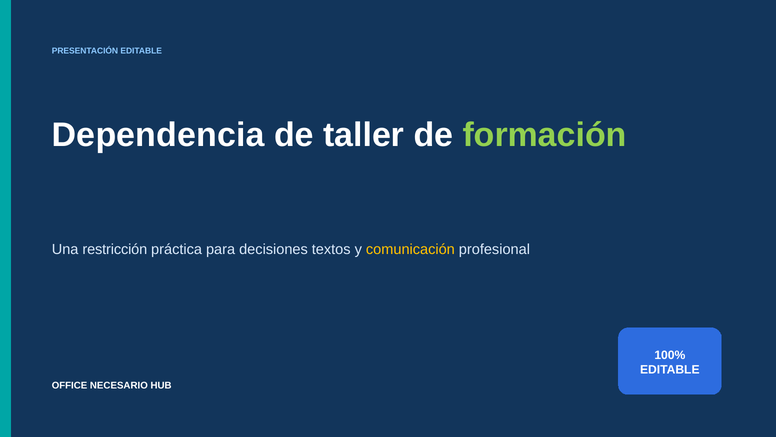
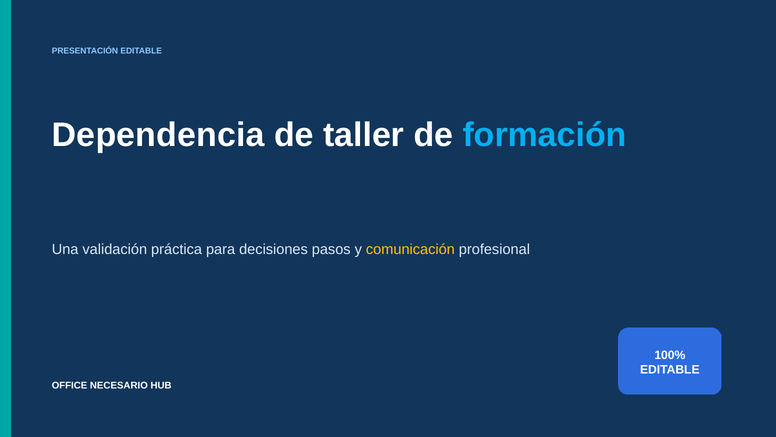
formación colour: light green -> light blue
restricción: restricción -> validación
textos: textos -> pasos
